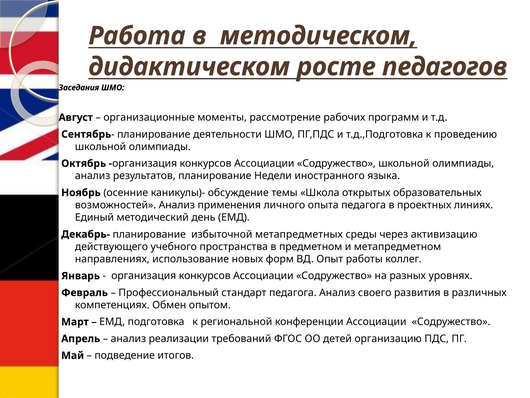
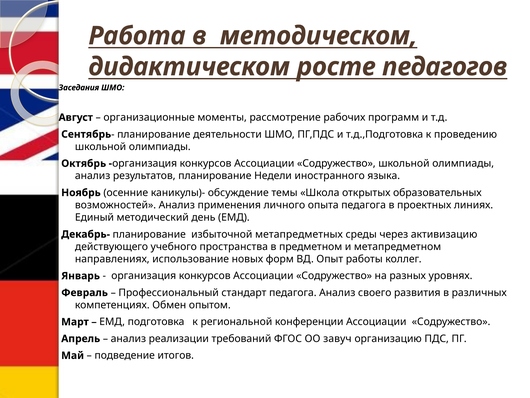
детей: детей -> завуч
